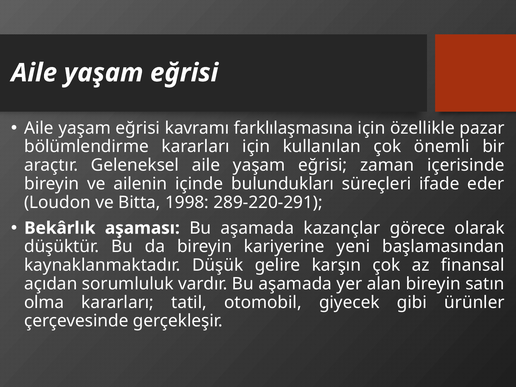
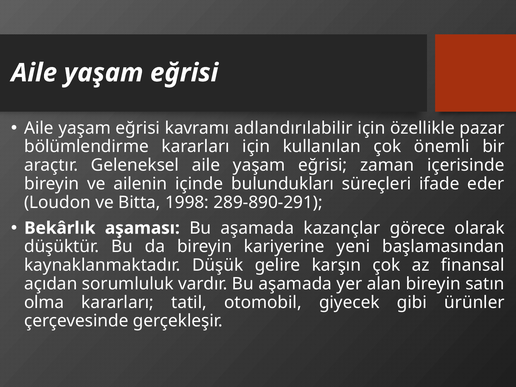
farklılaşmasına: farklılaşmasına -> adlandırılabilir
289-220-291: 289-220-291 -> 289-890-291
